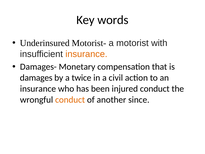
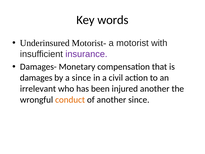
insurance at (86, 54) colour: orange -> purple
a twice: twice -> since
insurance at (38, 89): insurance -> irrelevant
injured conduct: conduct -> another
